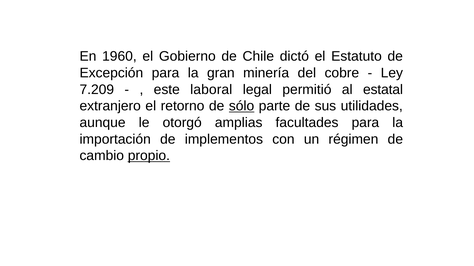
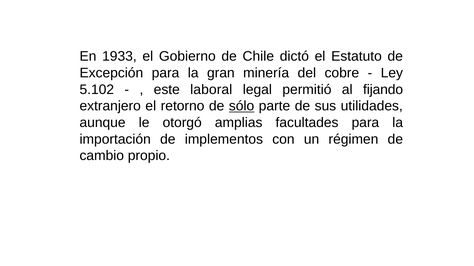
1960: 1960 -> 1933
7.209: 7.209 -> 5.102
estatal: estatal -> fijando
propio underline: present -> none
